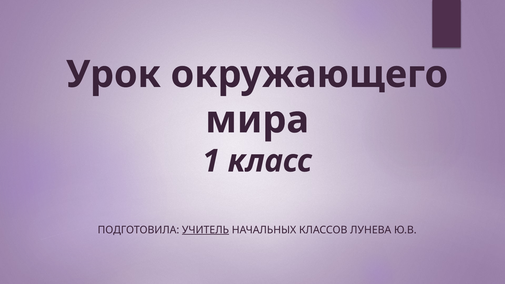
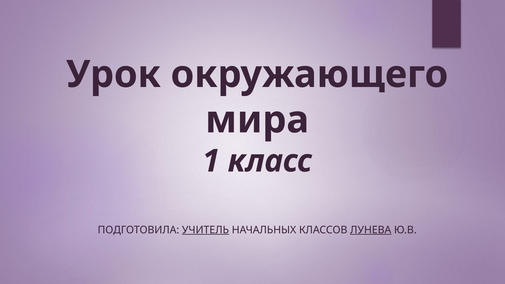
ЛУНЕВА underline: none -> present
